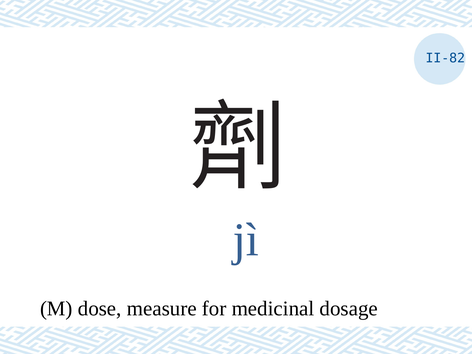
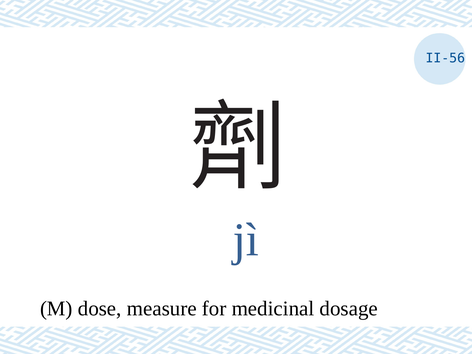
II-82: II-82 -> II-56
